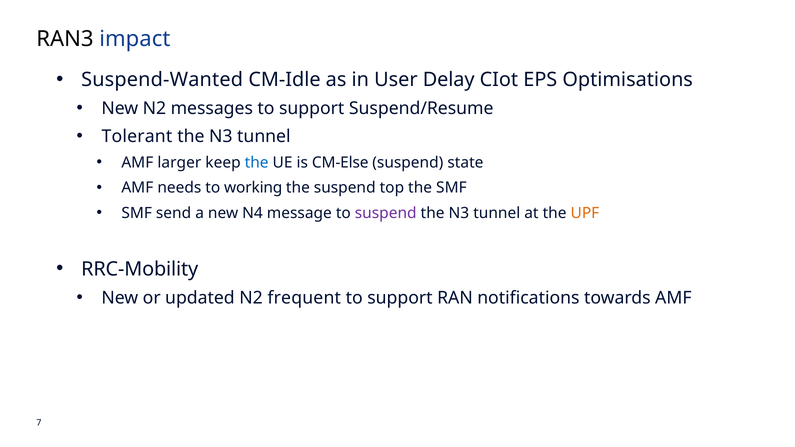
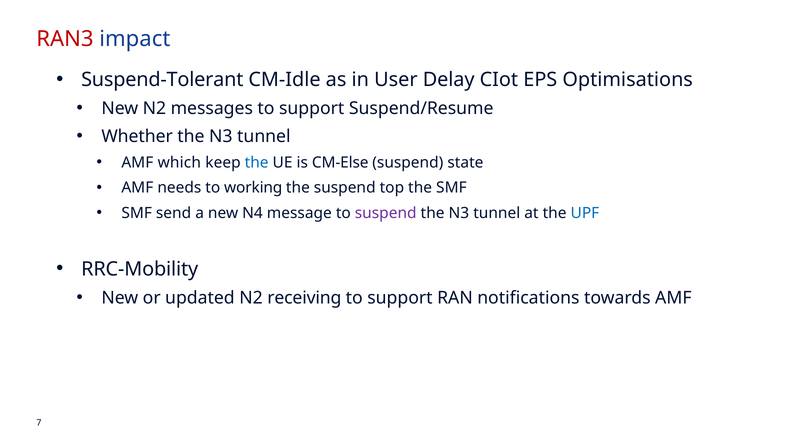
RAN3 colour: black -> red
Suspend-Wanted: Suspend-Wanted -> Suspend-Tolerant
Tolerant: Tolerant -> Whether
larger: larger -> which
UPF colour: orange -> blue
frequent: frequent -> receiving
